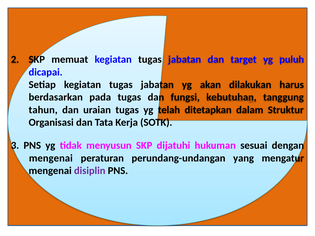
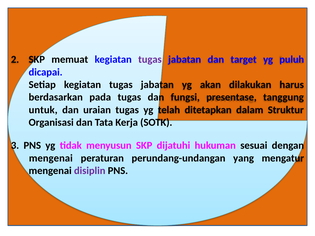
tugas at (150, 60) colour: black -> purple
kebutuhan: kebutuhan -> presentase
tahun: tahun -> untuk
